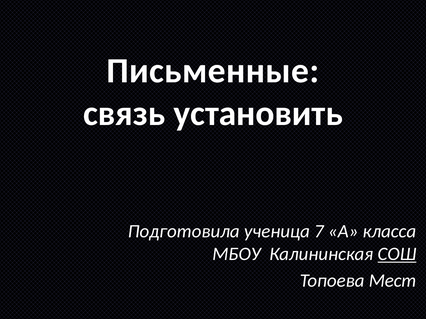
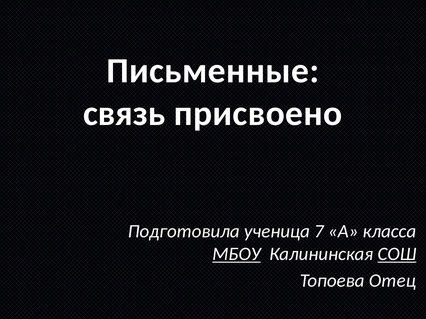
установить: установить -> присвоено
МБОУ underline: none -> present
Мест: Мест -> Отец
